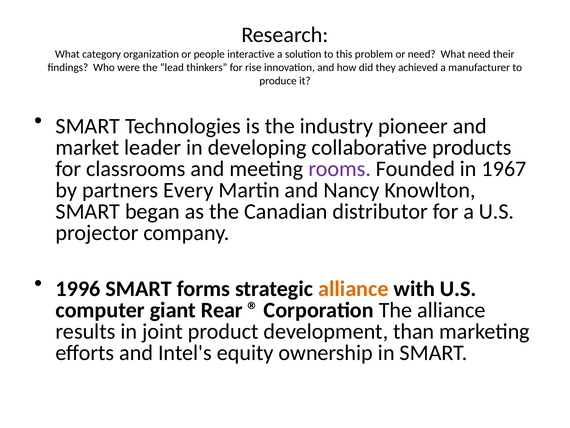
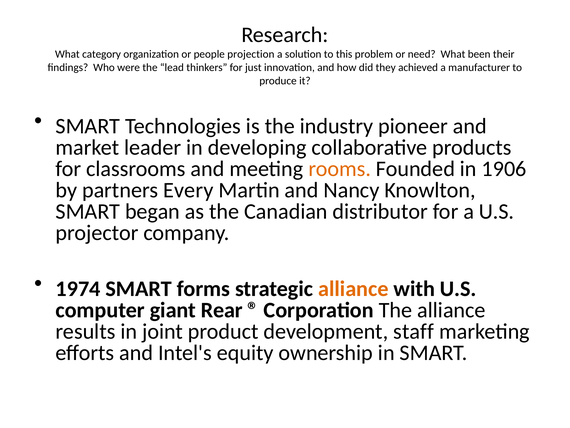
interactive: interactive -> projection
What need: need -> been
rise: rise -> just
rooms colour: purple -> orange
1967: 1967 -> 1906
1996: 1996 -> 1974
than: than -> staff
